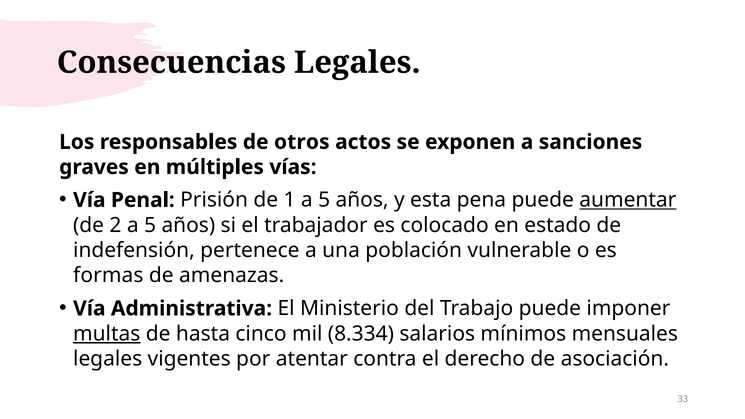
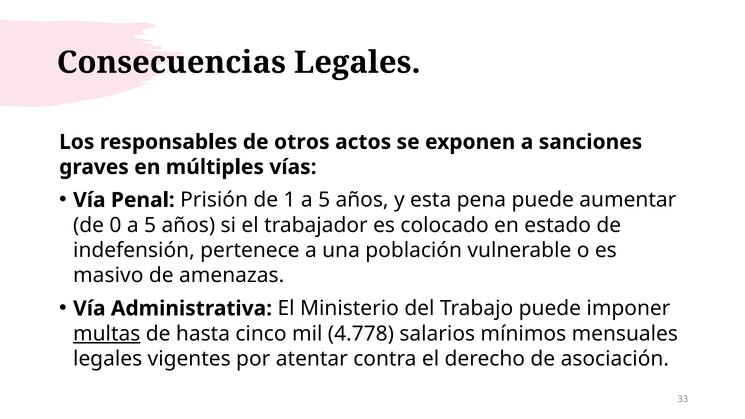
aumentar underline: present -> none
2: 2 -> 0
formas: formas -> masivo
8.334: 8.334 -> 4.778
